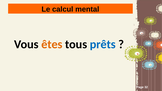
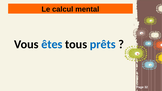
êtes colour: orange -> blue
